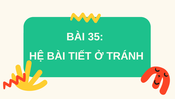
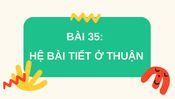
TRÁNH: TRÁNH -> THUẬN
